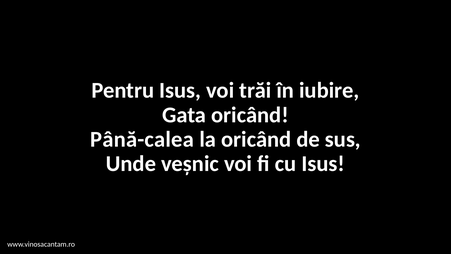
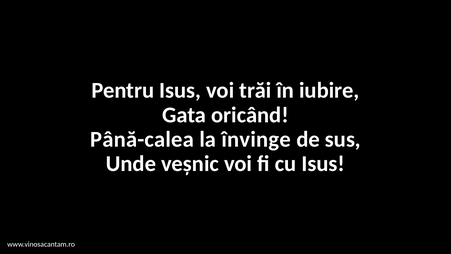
la oricând: oricând -> învinge
